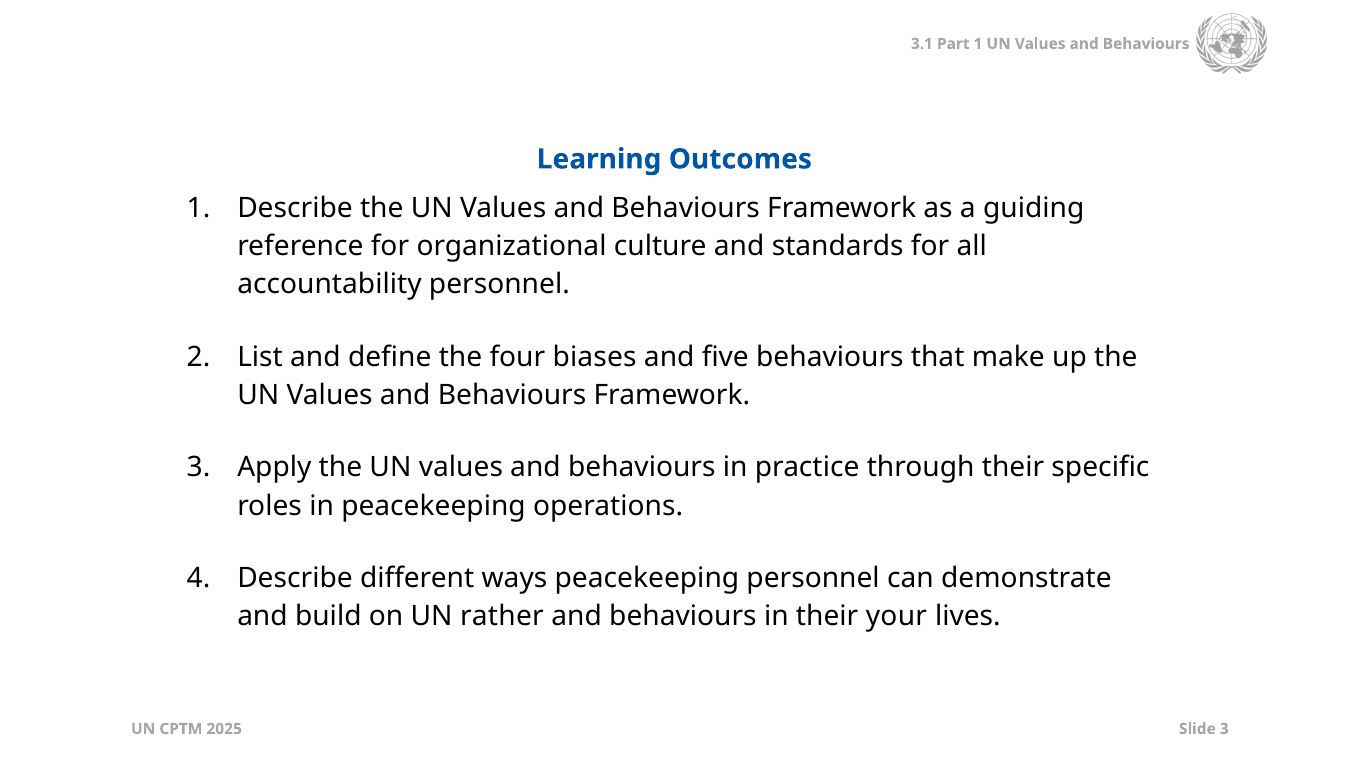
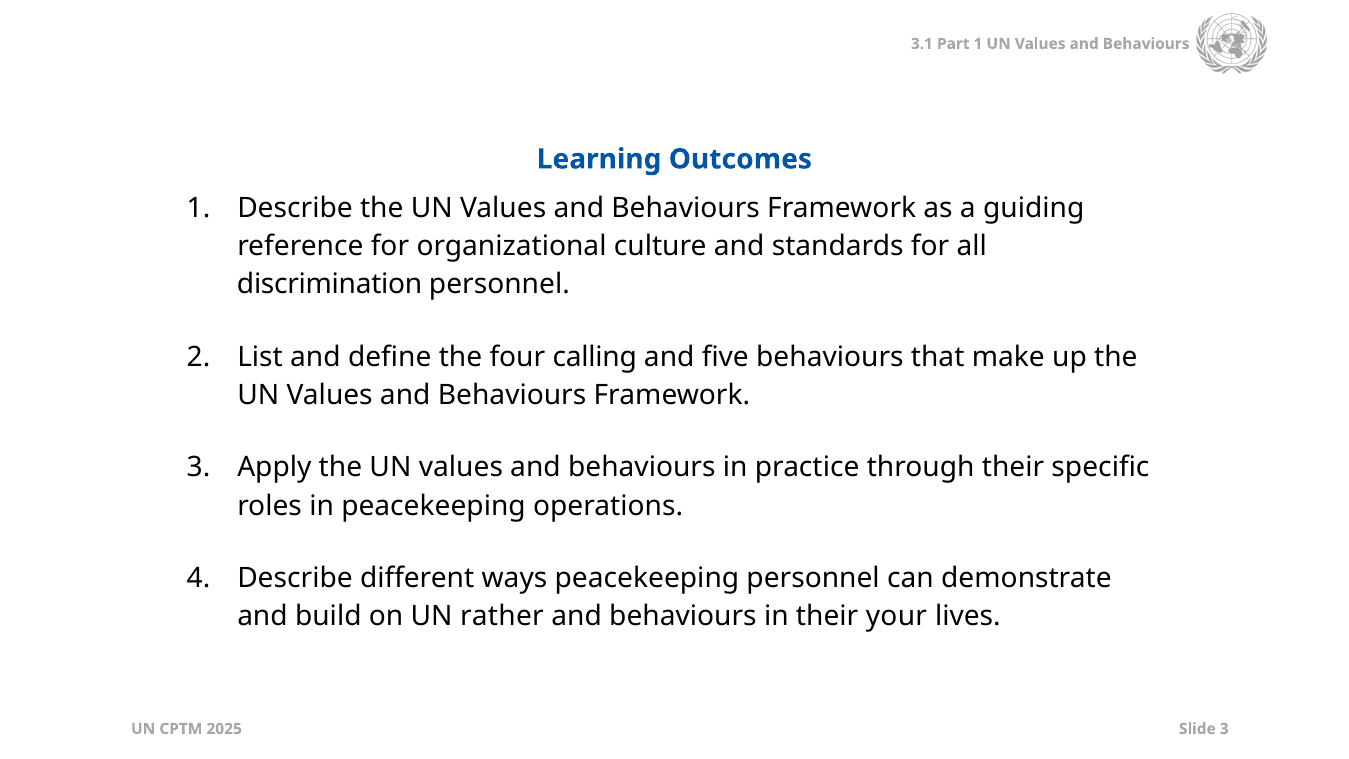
accountability: accountability -> discrimination
biases: biases -> calling
